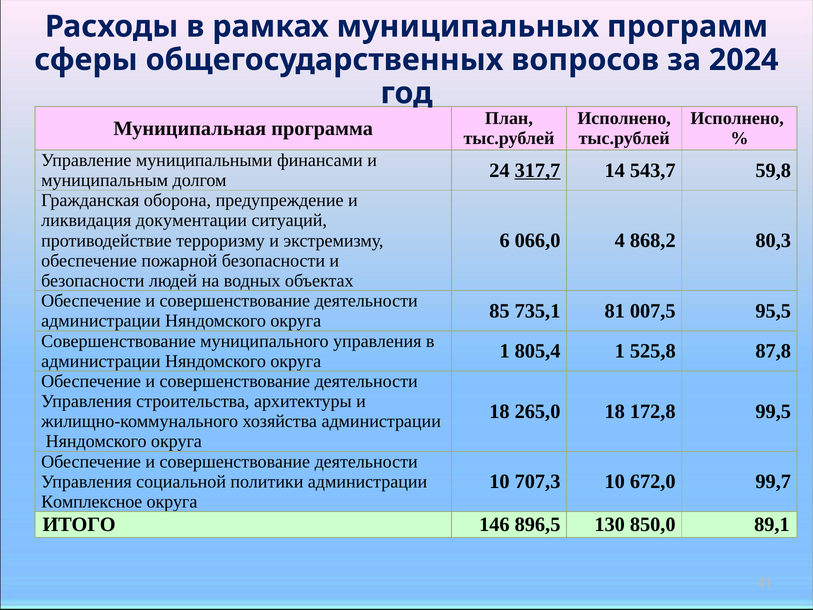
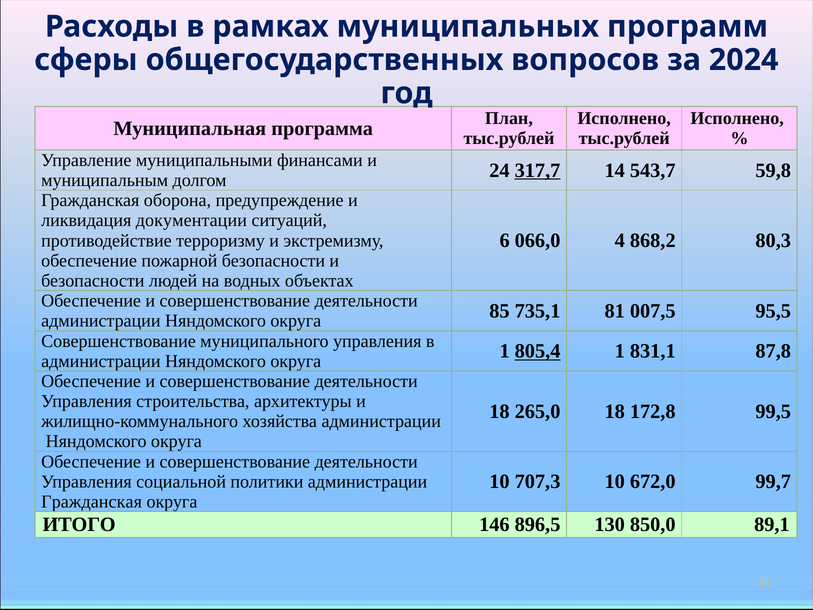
805,4 underline: none -> present
525,8: 525,8 -> 831,1
Комплексное at (92, 502): Комплексное -> Гражданская
